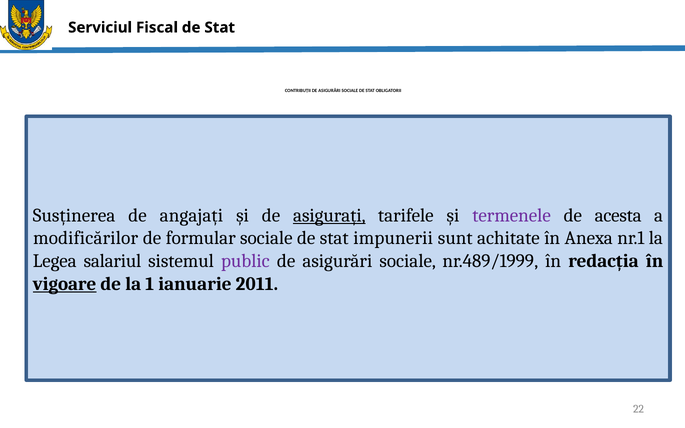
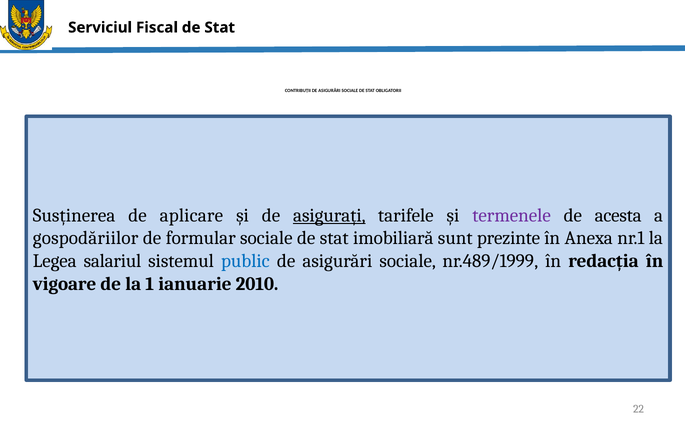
angajați: angajați -> aplicare
modificărilor: modificărilor -> gospodăriilor
impunerii: impunerii -> imobiliară
achitate: achitate -> prezinte
public colour: purple -> blue
vigoare underline: present -> none
2011: 2011 -> 2010
